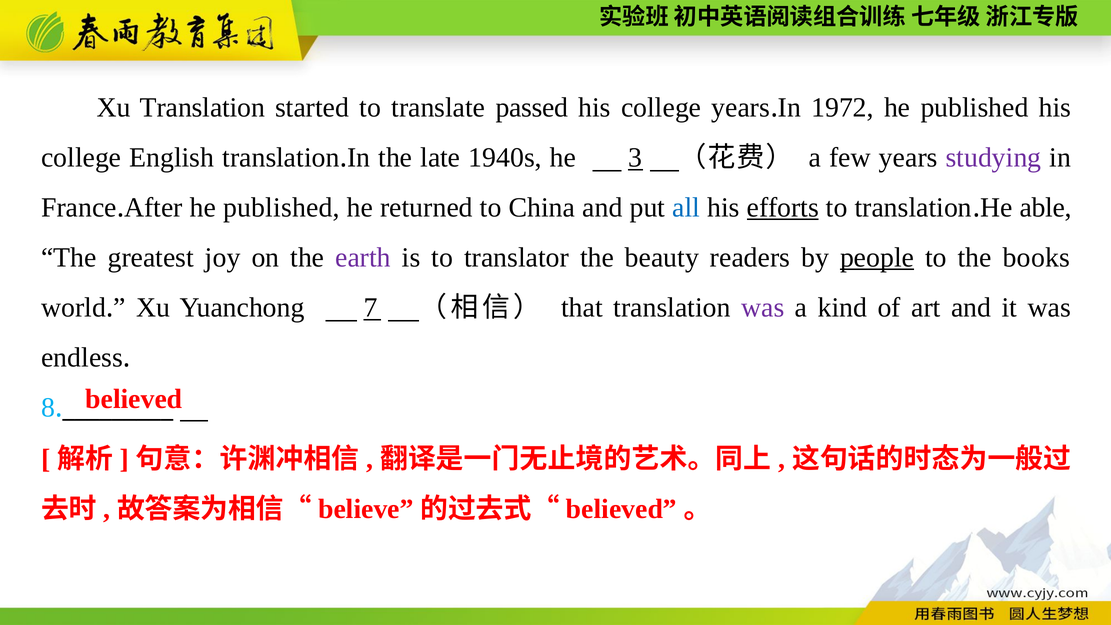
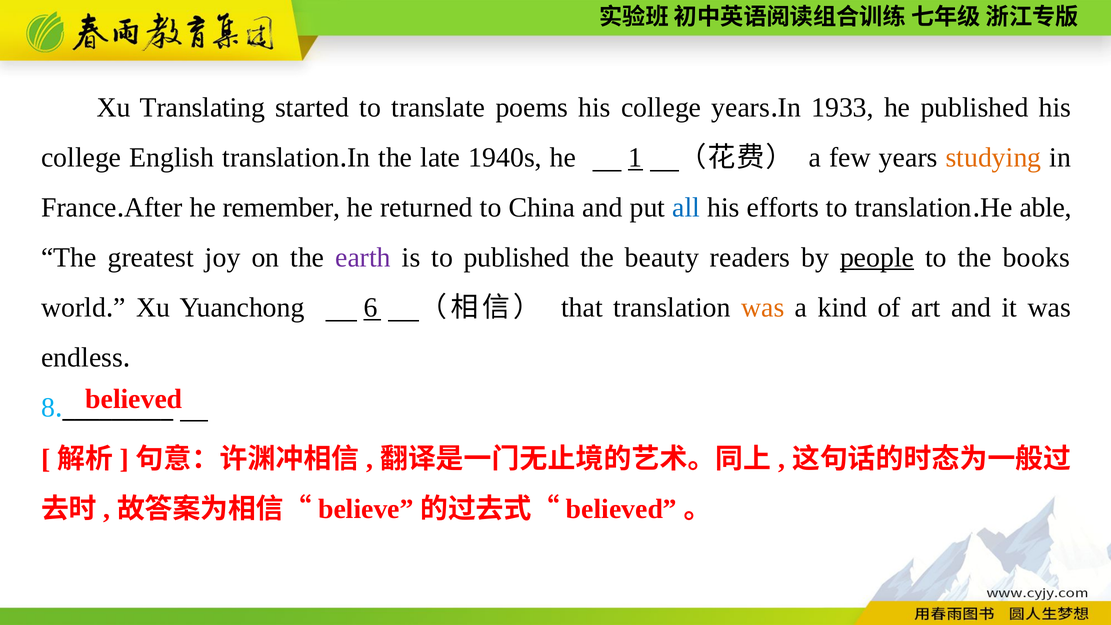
Xu Translation: Translation -> Translating
passed: passed -> poems
1972: 1972 -> 1933
3: 3 -> 1
studying colour: purple -> orange
published at (281, 207): published -> remember
efforts underline: present -> none
to translator: translator -> published
7: 7 -> 6
was at (763, 307) colour: purple -> orange
